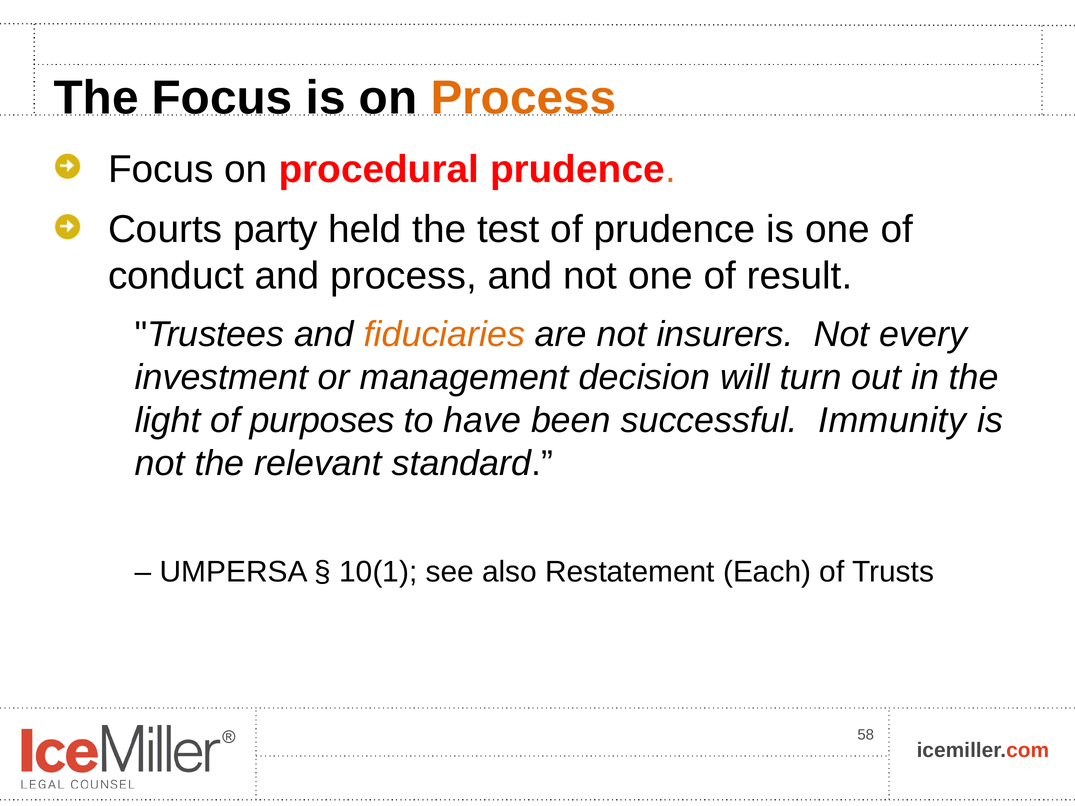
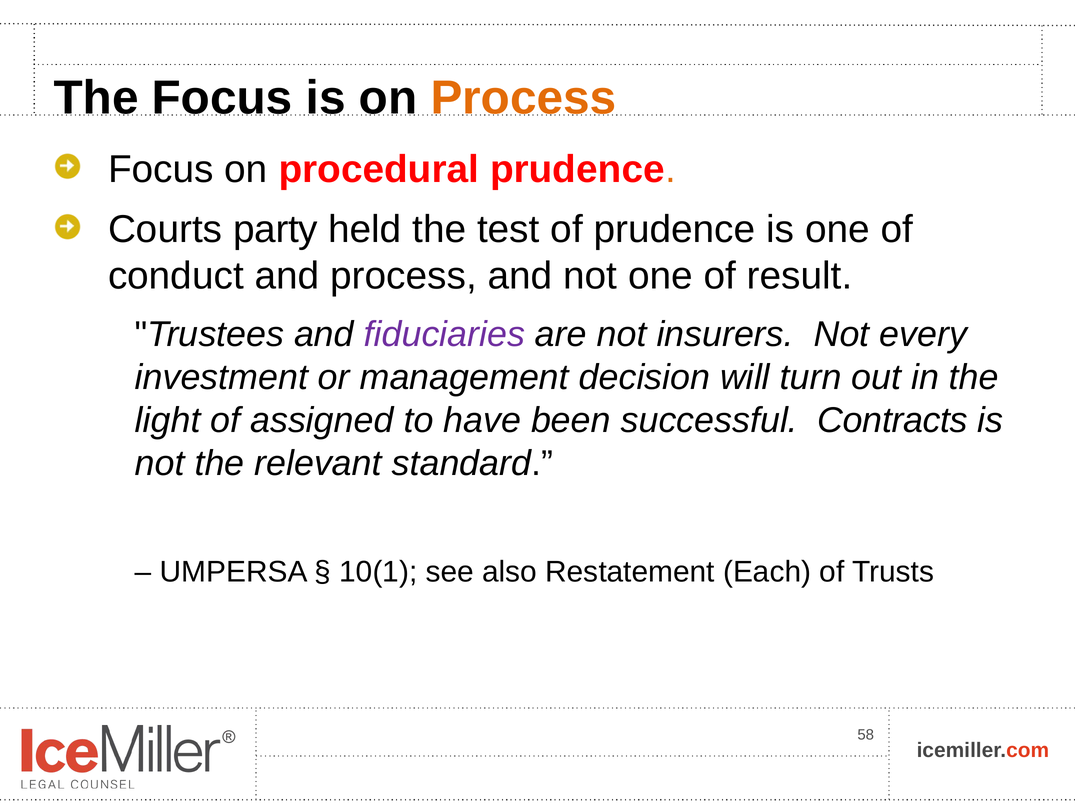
fiduciaries colour: orange -> purple
purposes: purposes -> assigned
Immunity: Immunity -> Contracts
